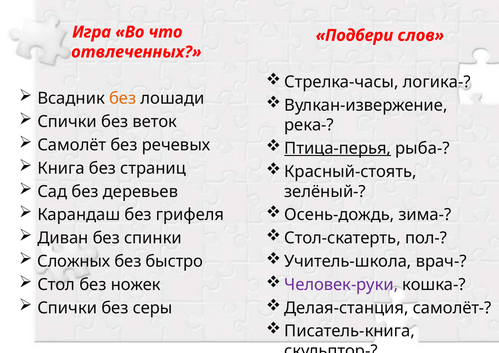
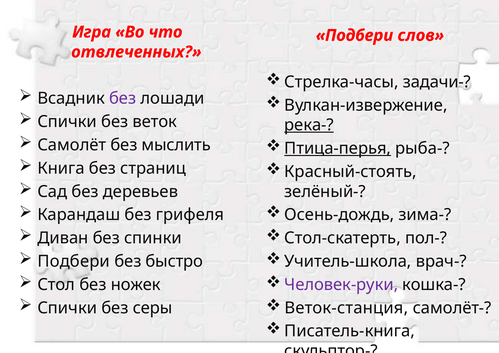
логика-: логика- -> задачи-
без at (123, 98) colour: orange -> purple
река- underline: none -> present
речевых: речевых -> мыслить
Сложных at (74, 261): Сложных -> Подбери
Делая-станция: Делая-станция -> Веток-станция
